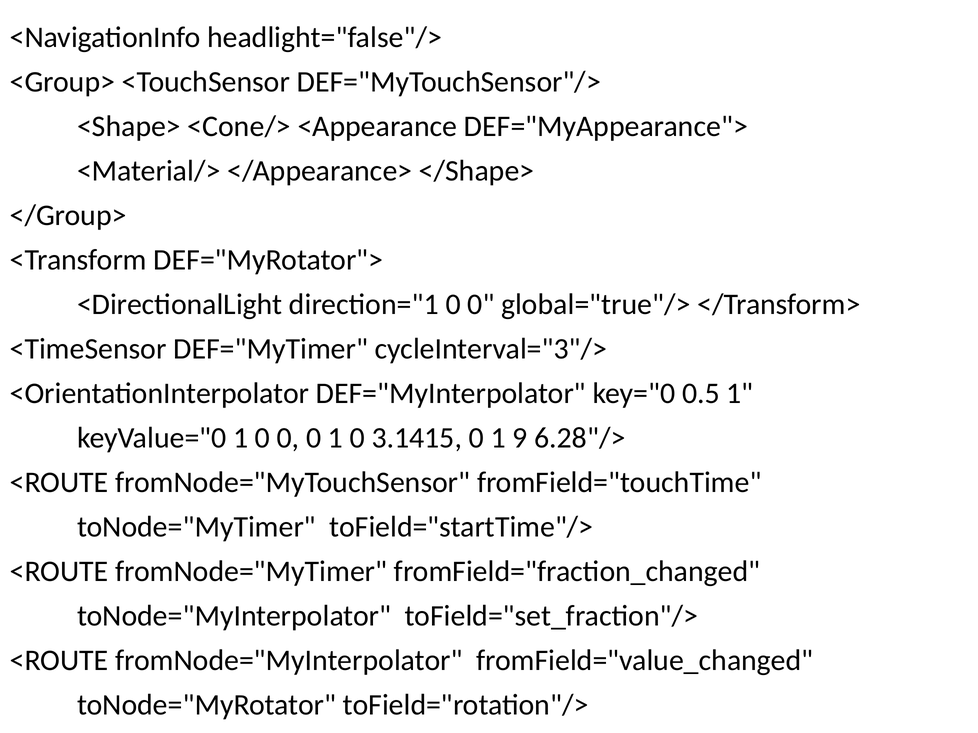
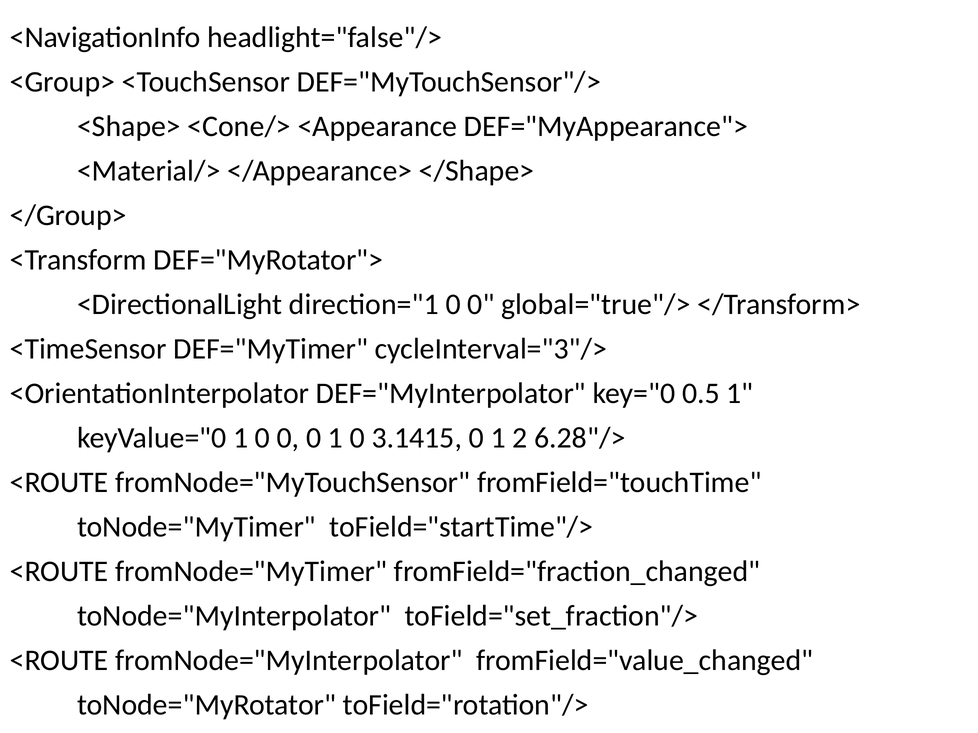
9: 9 -> 2
